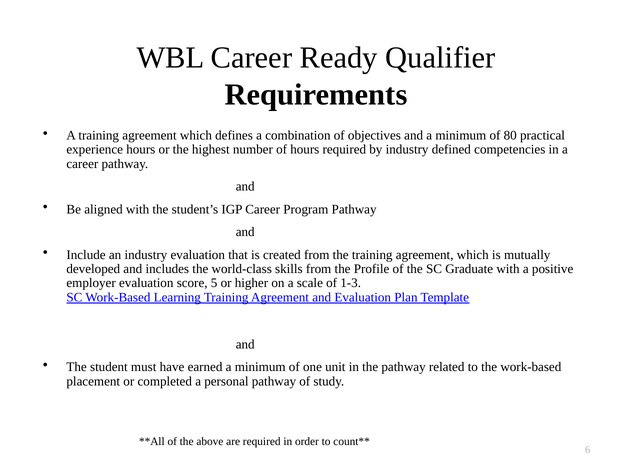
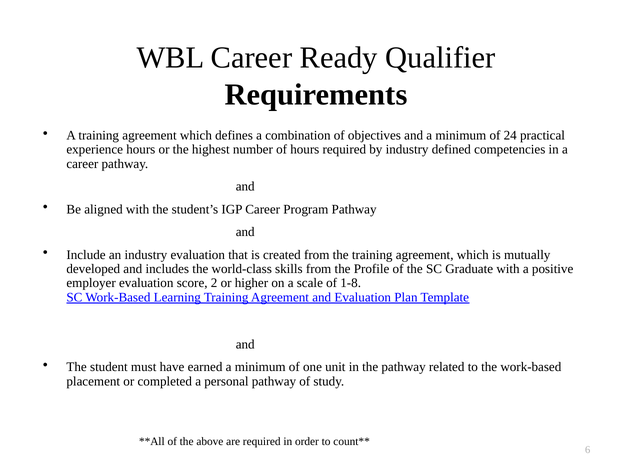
80: 80 -> 24
5: 5 -> 2
1-3: 1-3 -> 1-8
